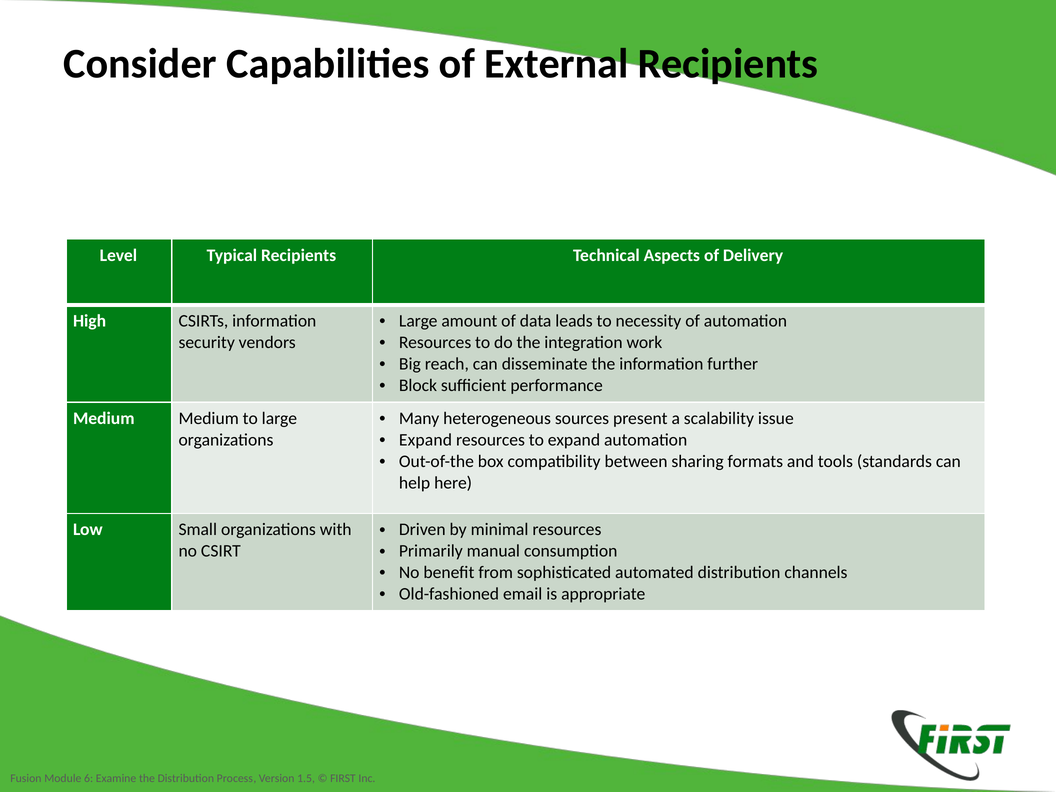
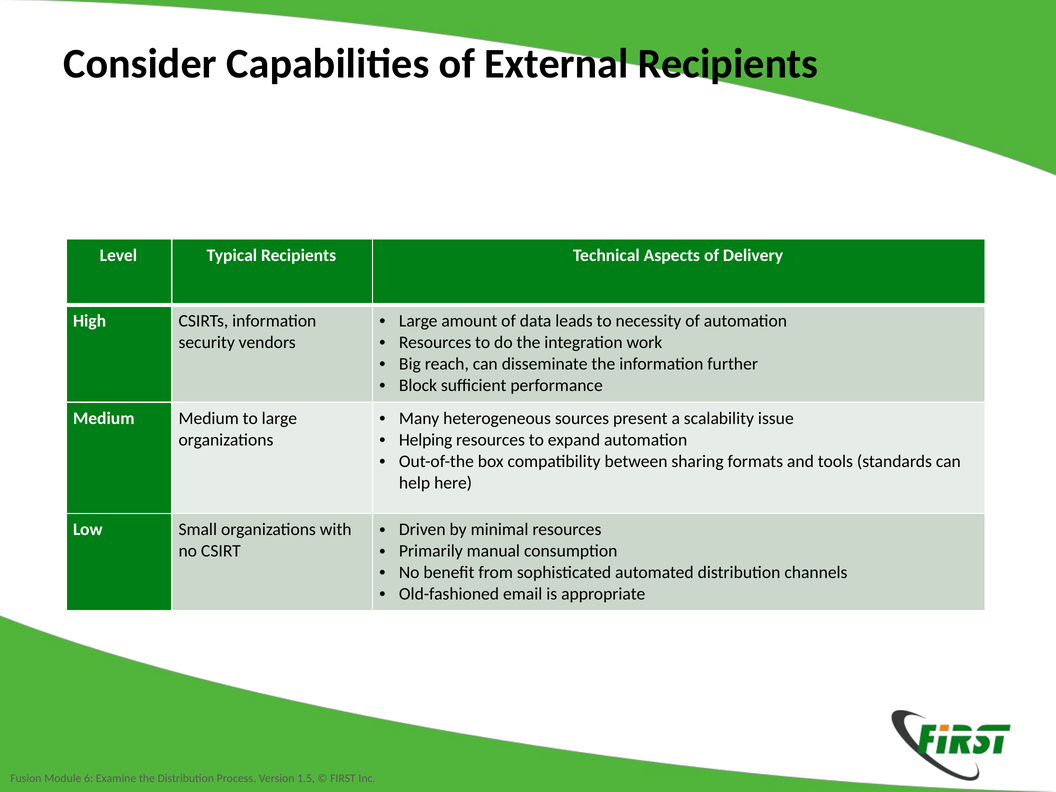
Expand at (425, 440): Expand -> Helping
